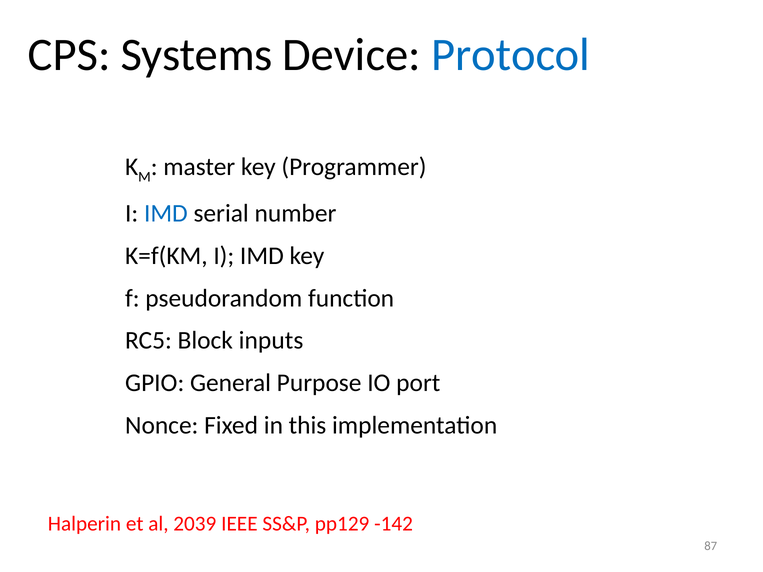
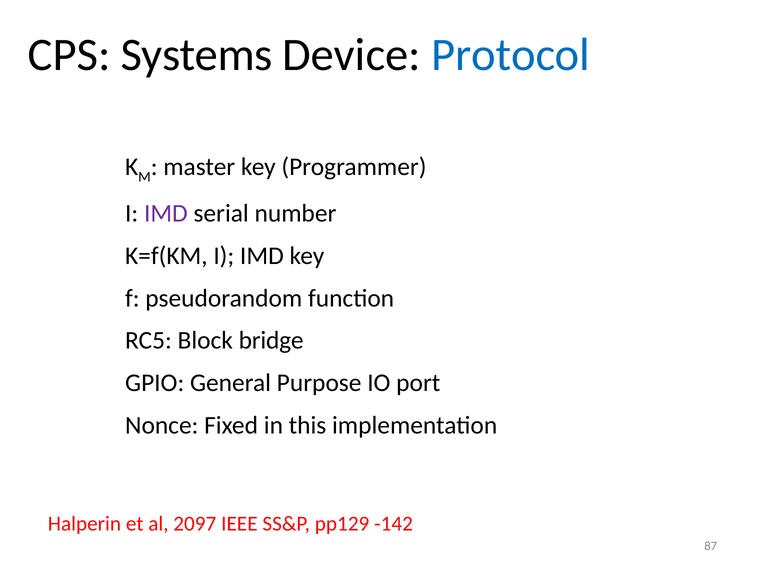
IMD at (166, 214) colour: blue -> purple
inputs: inputs -> bridge
2039: 2039 -> 2097
